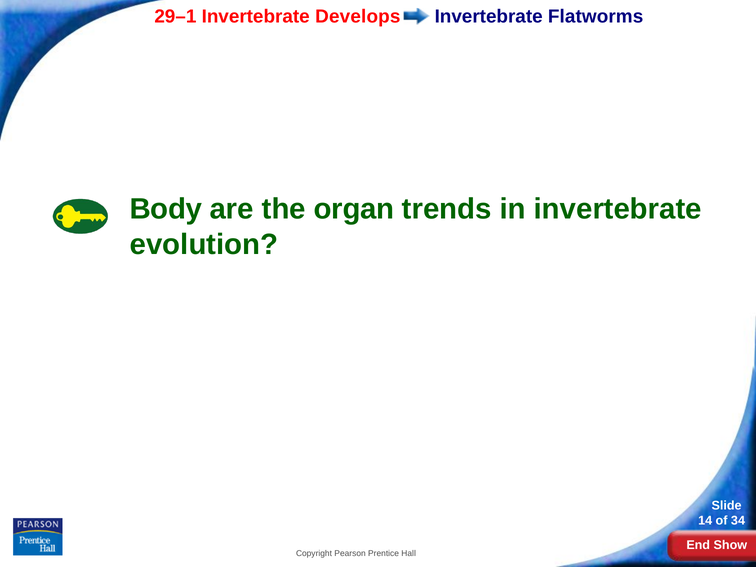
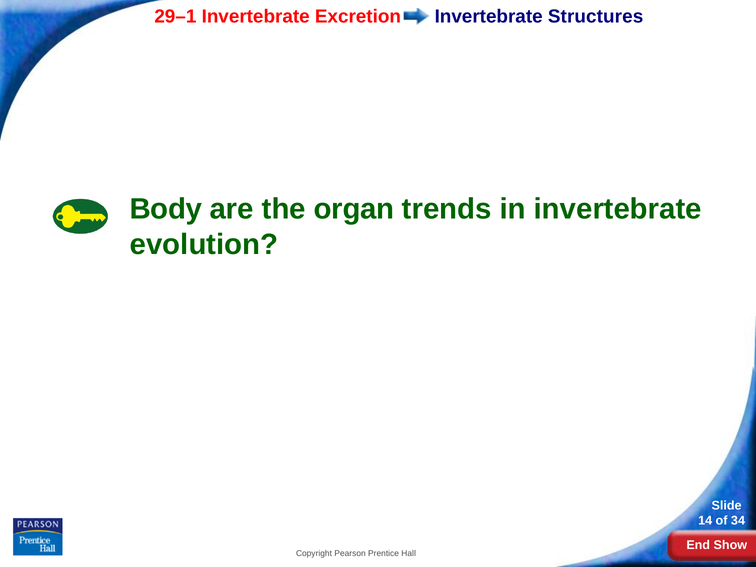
Develops: Develops -> Excretion
Flatworms: Flatworms -> Structures
